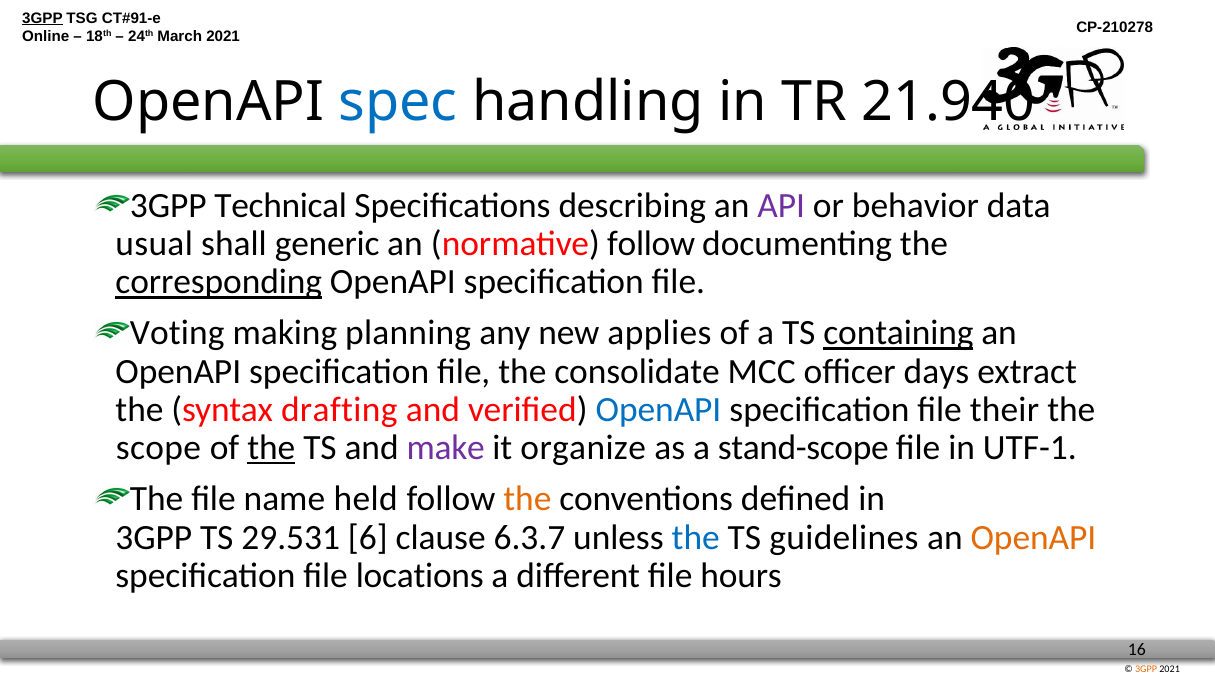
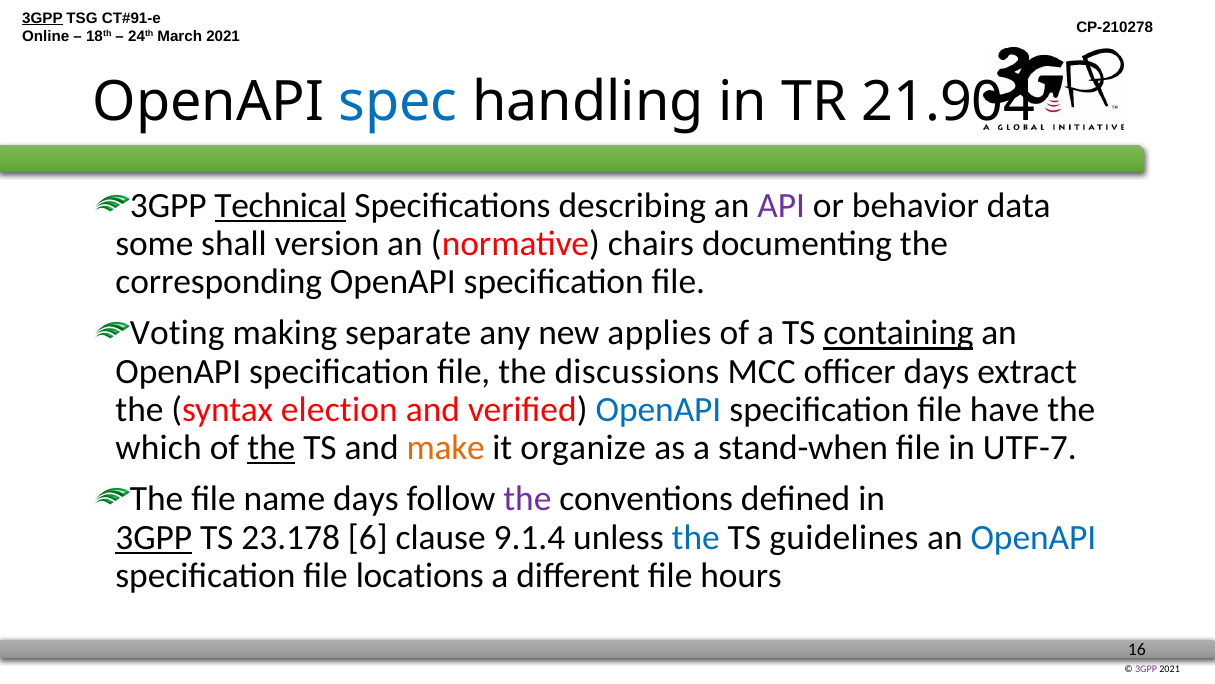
21.940: 21.940 -> 21.904
Technical underline: none -> present
usual: usual -> some
generic: generic -> version
normative follow: follow -> chairs
corresponding underline: present -> none
planning: planning -> separate
consolidate: consolidate -> discussions
drafting: drafting -> election
their: their -> have
scope: scope -> which
make colour: purple -> orange
stand-scope: stand-scope -> stand-when
UTF-1: UTF-1 -> UTF-7
name held: held -> days
the at (527, 499) colour: orange -> purple
3GPP at (154, 537) underline: none -> present
29.531: 29.531 -> 23.178
6.3.7: 6.3.7 -> 9.1.4
OpenAPI at (1033, 537) colour: orange -> blue
3GPP at (1146, 668) colour: orange -> purple
